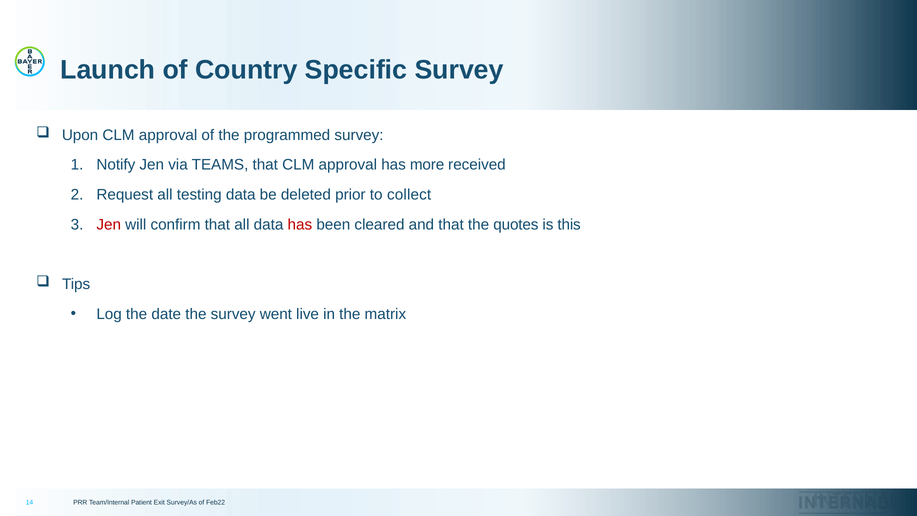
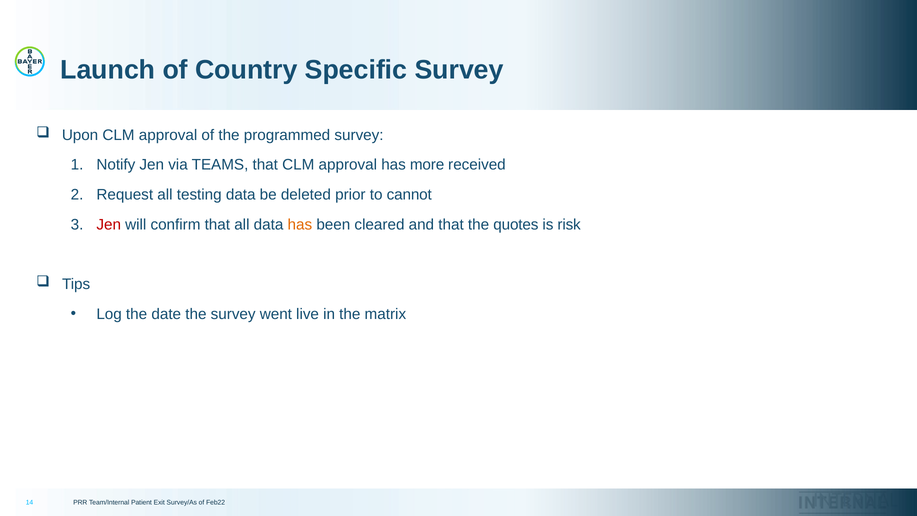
collect: collect -> cannot
has at (300, 224) colour: red -> orange
this: this -> risk
